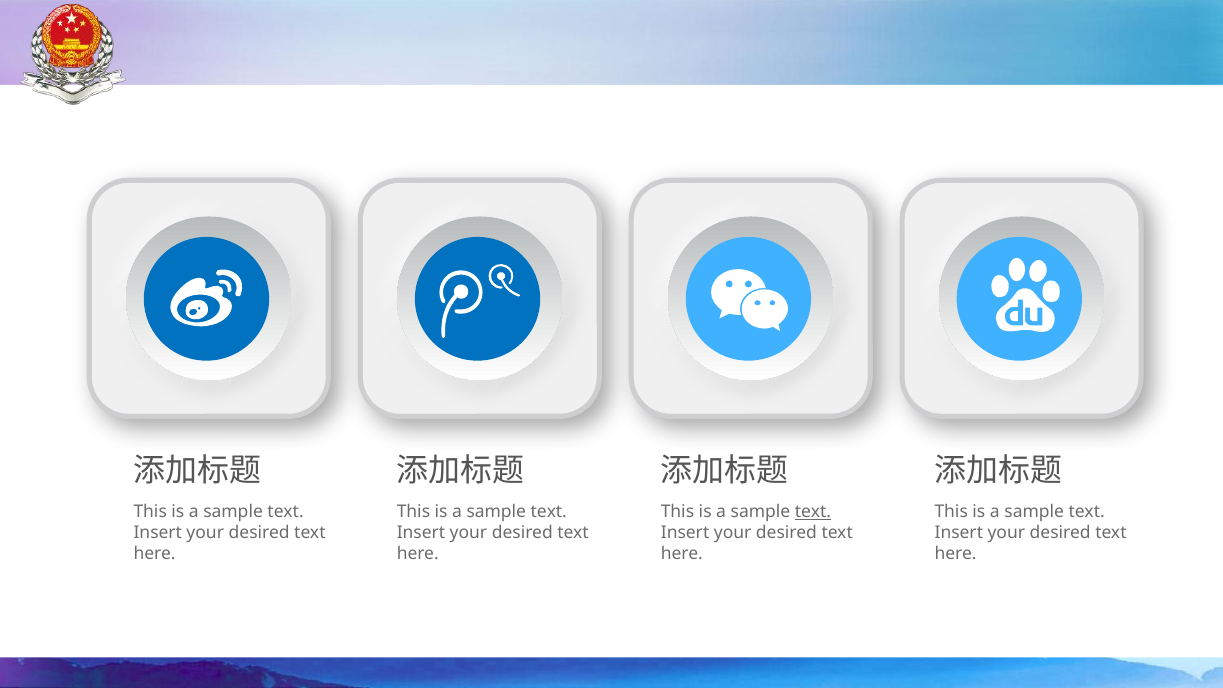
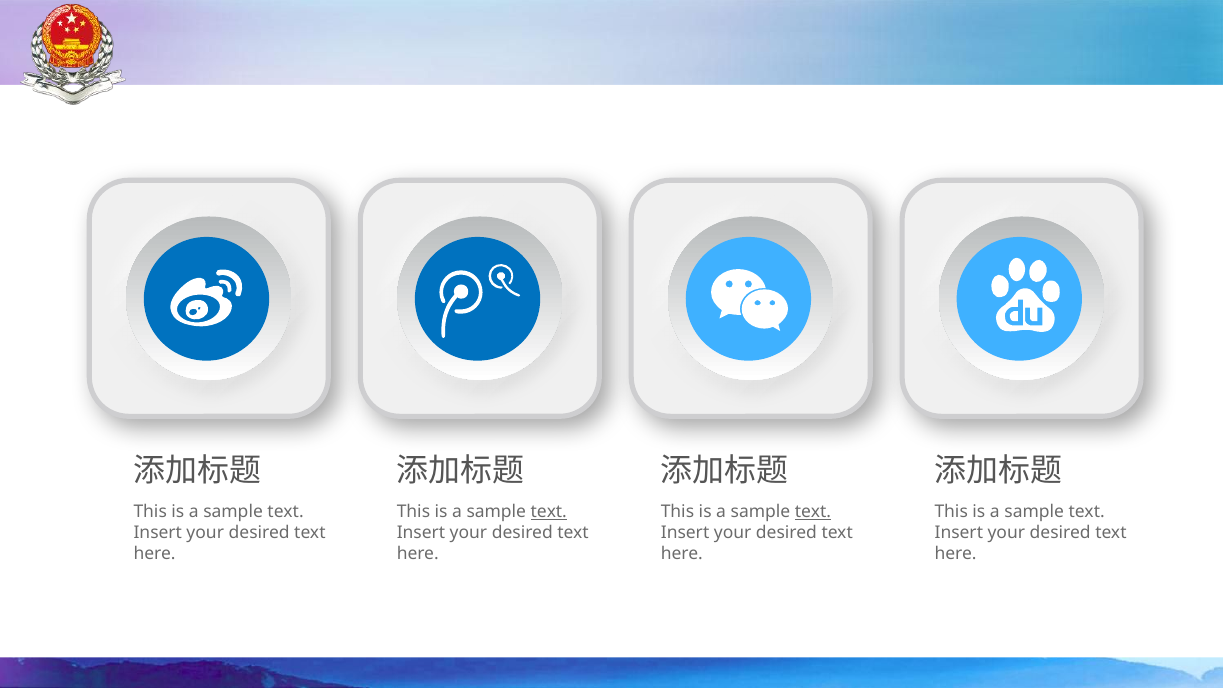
text at (549, 512) underline: none -> present
